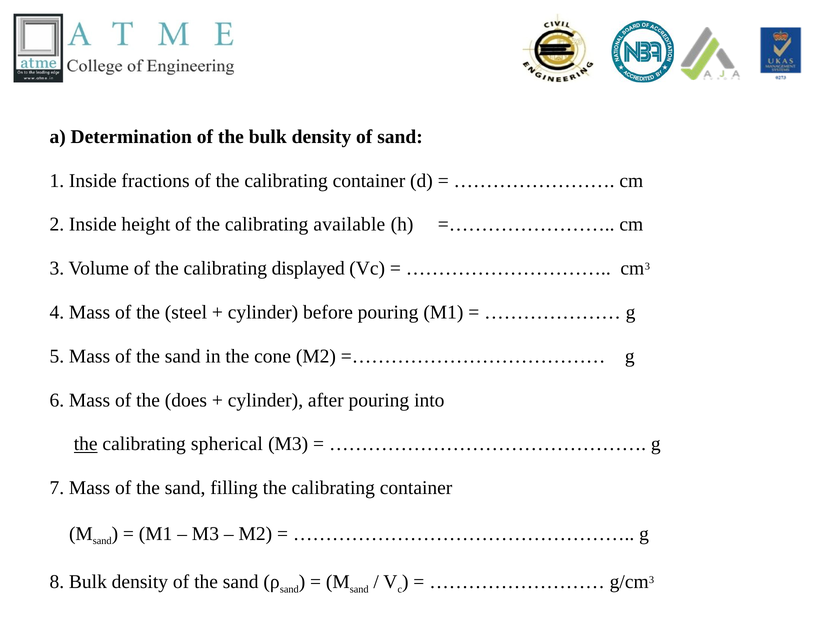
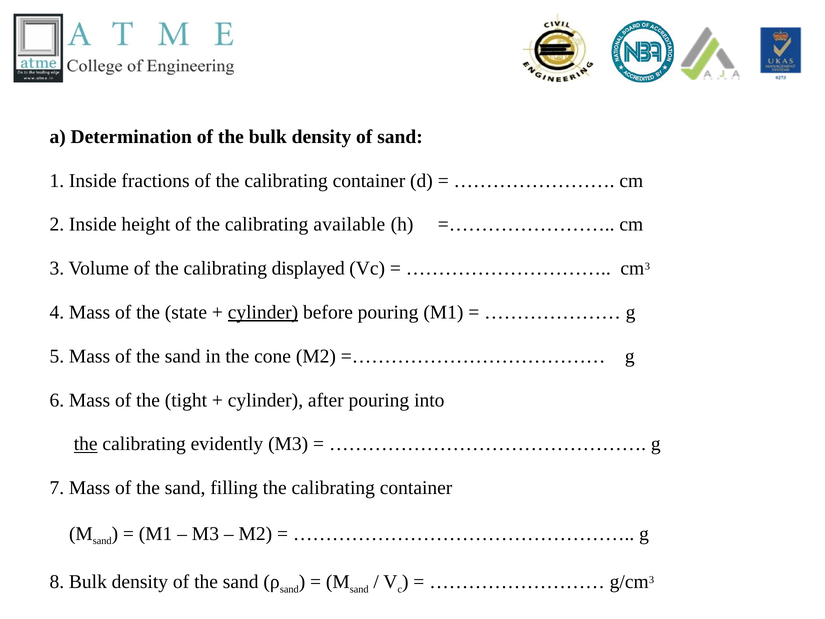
steel: steel -> state
cylinder at (263, 312) underline: none -> present
does: does -> tight
spherical: spherical -> evidently
